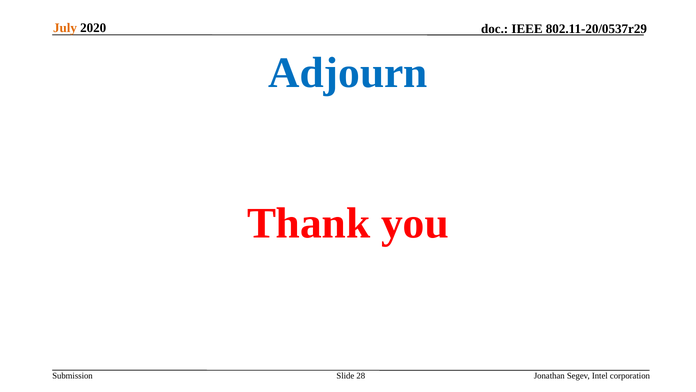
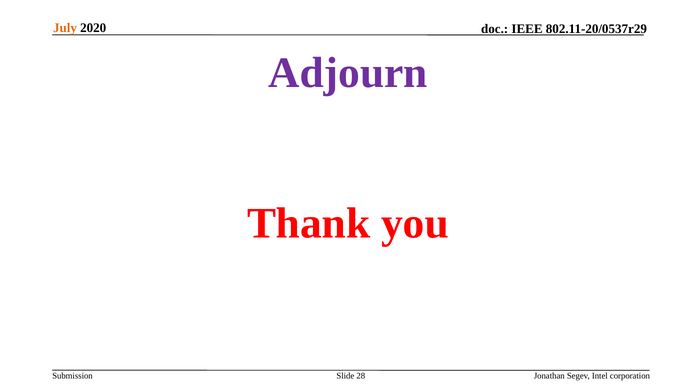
Adjourn colour: blue -> purple
